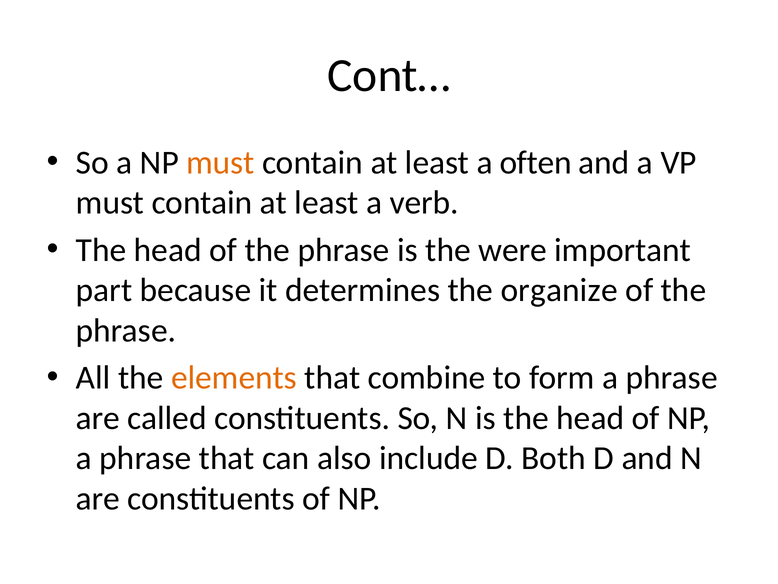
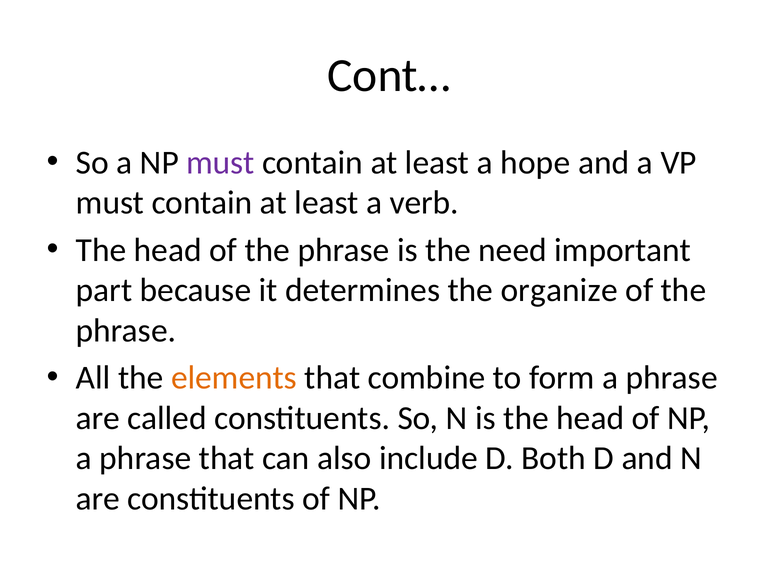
must at (220, 162) colour: orange -> purple
often: often -> hope
were: were -> need
